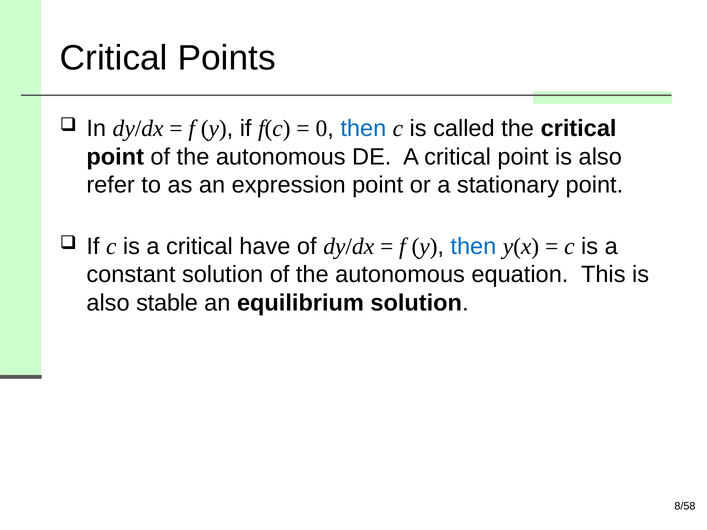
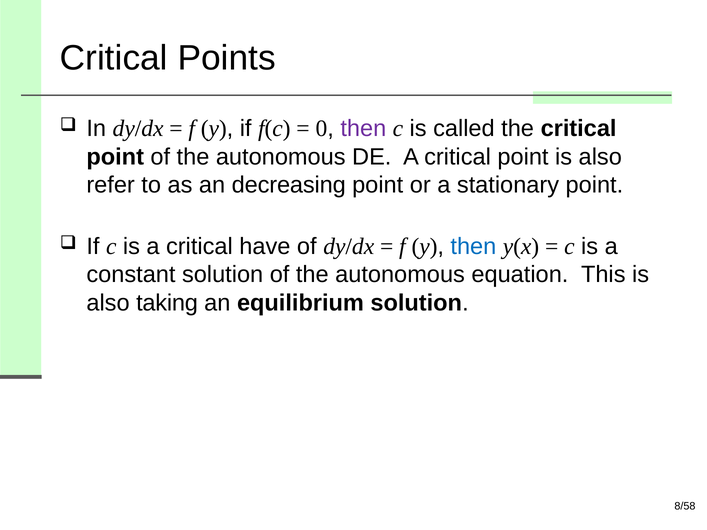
then at (363, 129) colour: blue -> purple
expression: expression -> decreasing
stable: stable -> taking
